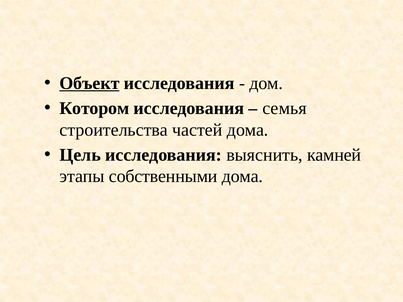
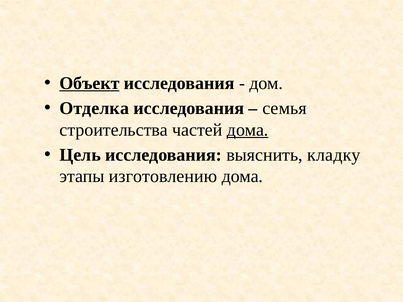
Котором: Котором -> Отделка
дома at (248, 130) underline: none -> present
камней: камней -> кладку
собственными: собственными -> изготовлению
